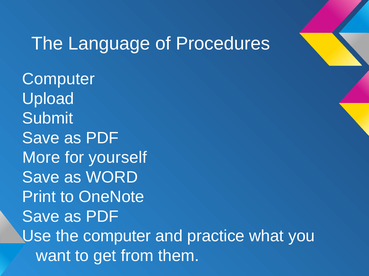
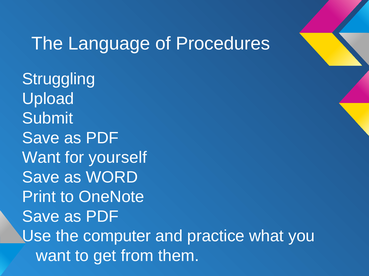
Computer at (59, 79): Computer -> Struggling
More at (41, 158): More -> Want
